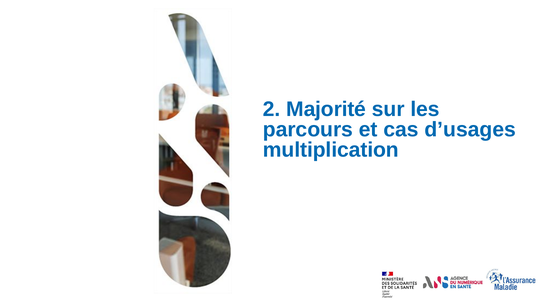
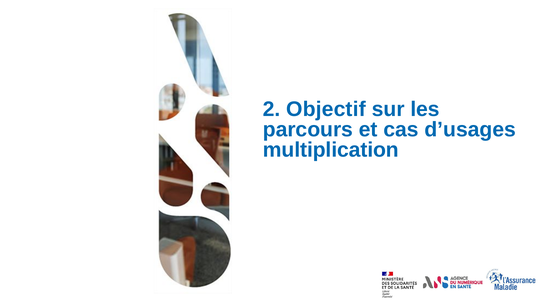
Majorité: Majorité -> Objectif
